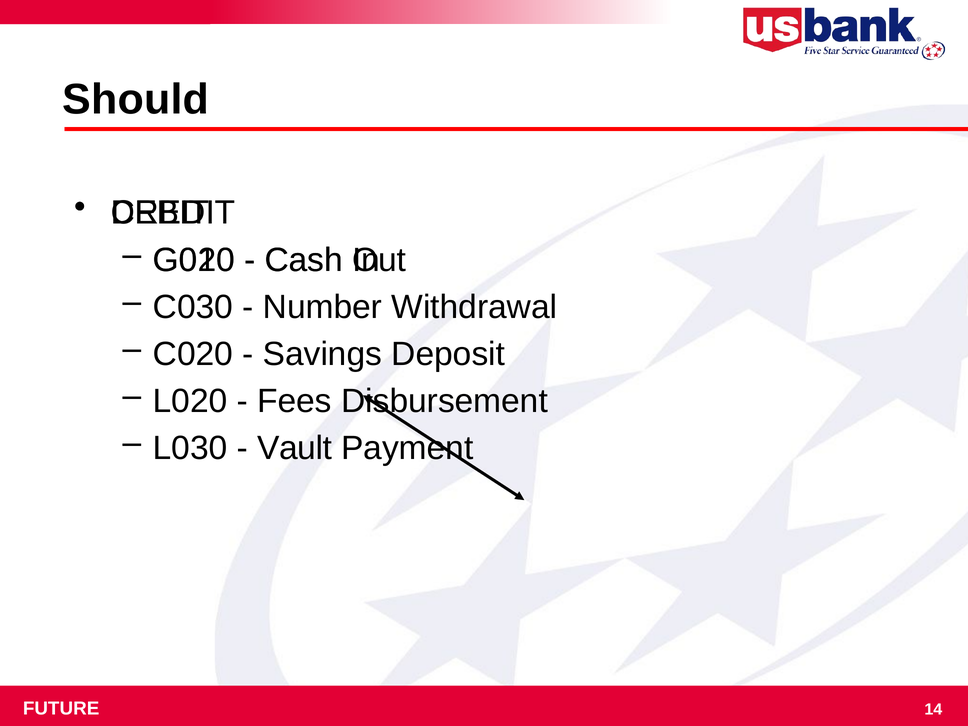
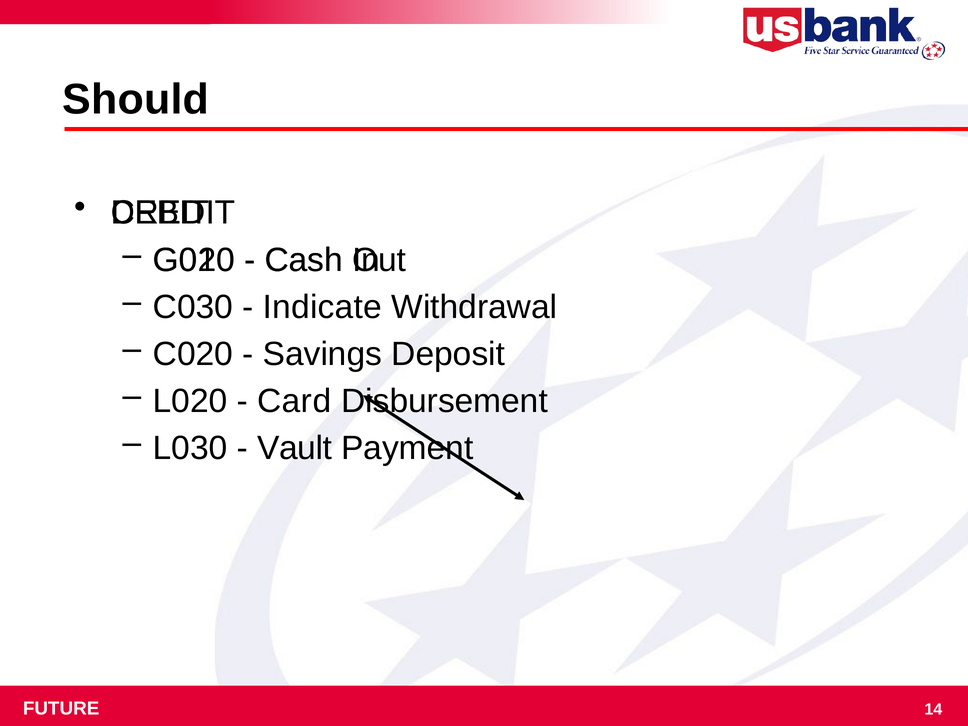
Number: Number -> Indicate
Fees: Fees -> Card
